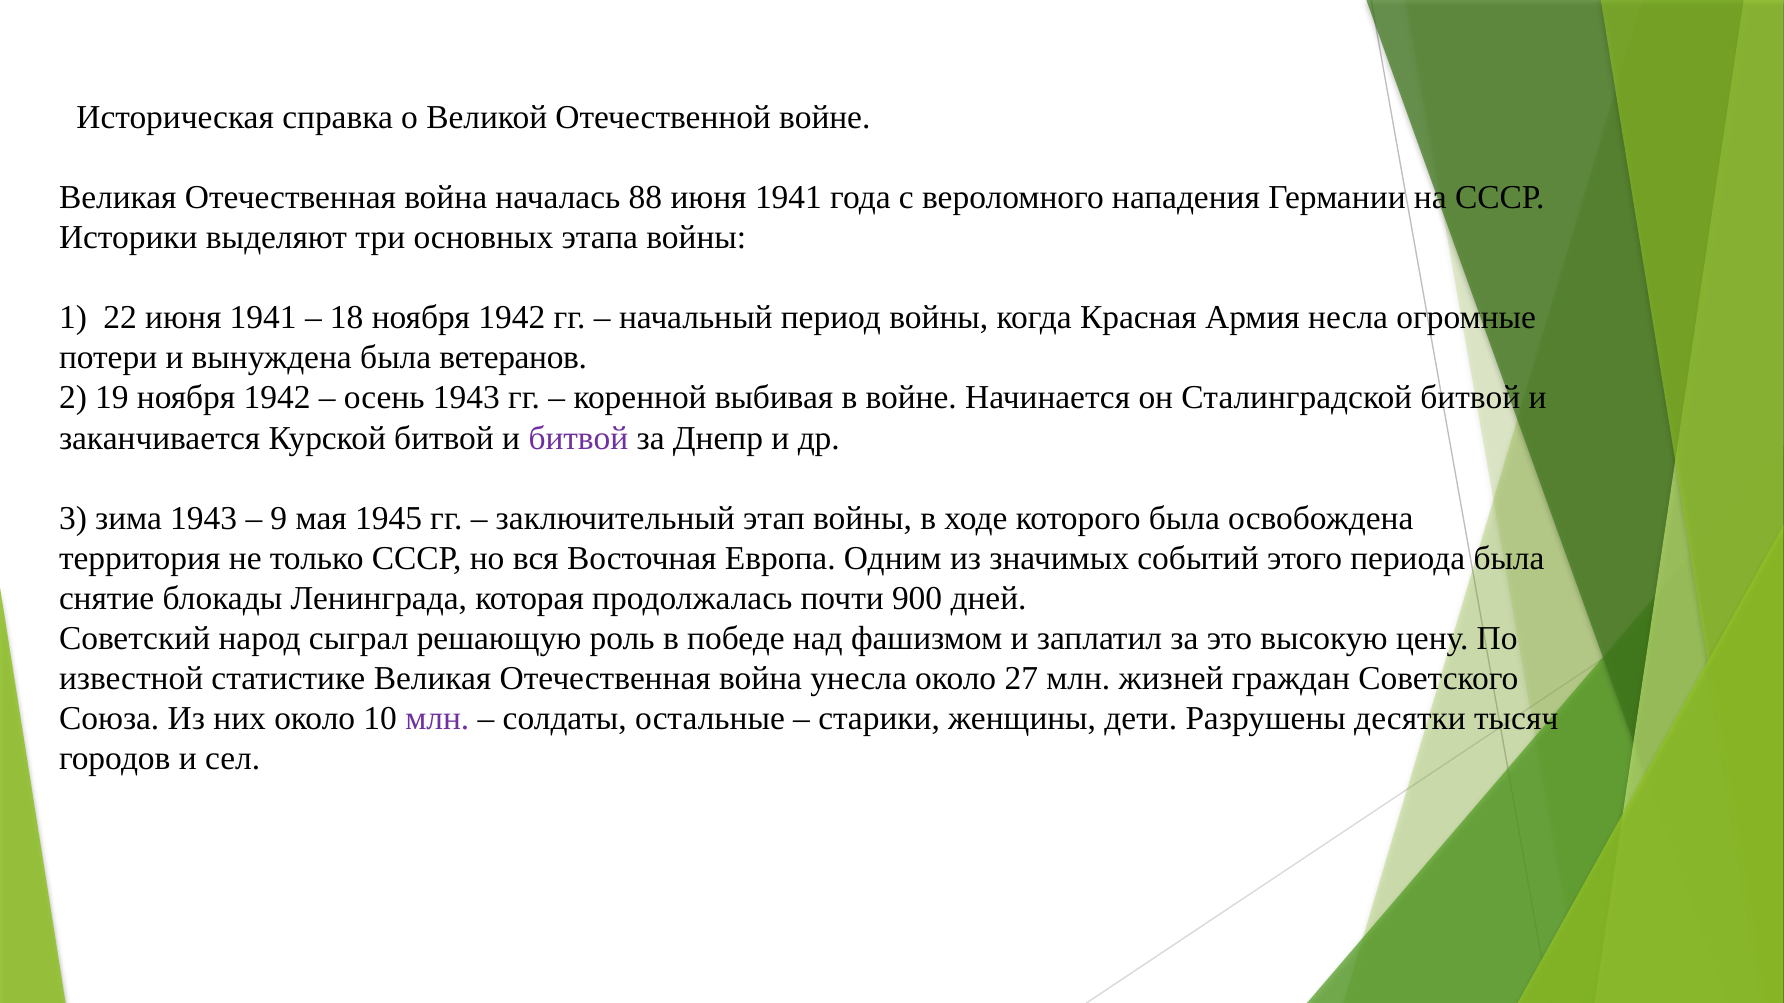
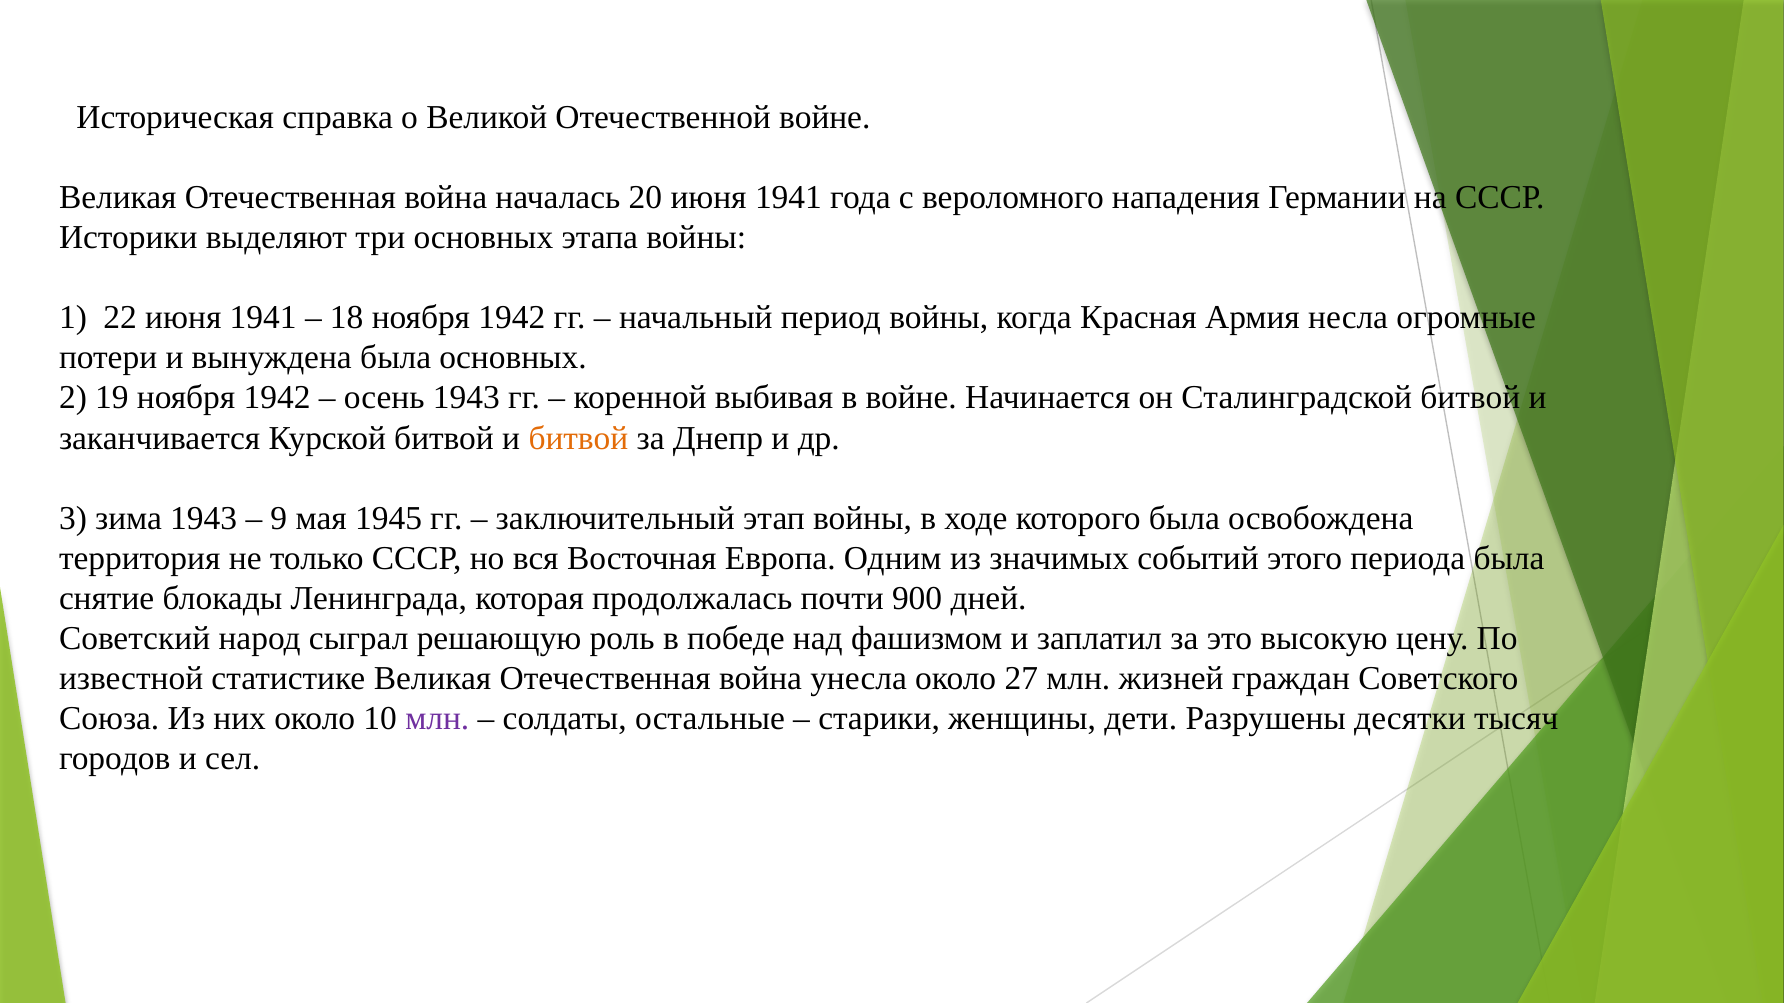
88: 88 -> 20
была ветеранов: ветеранов -> основных
битвой at (578, 438) colour: purple -> orange
